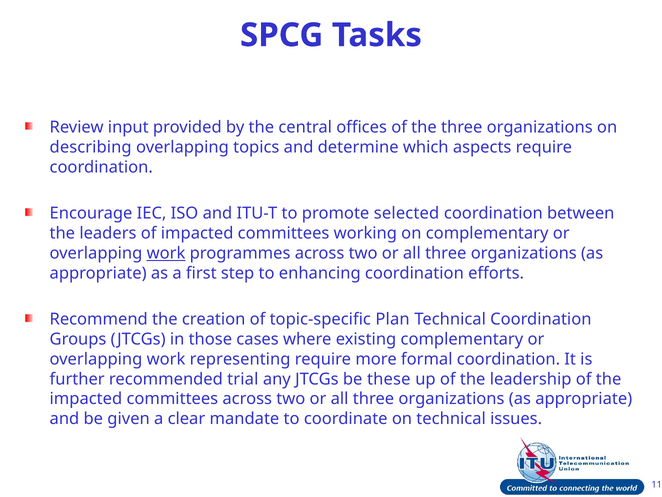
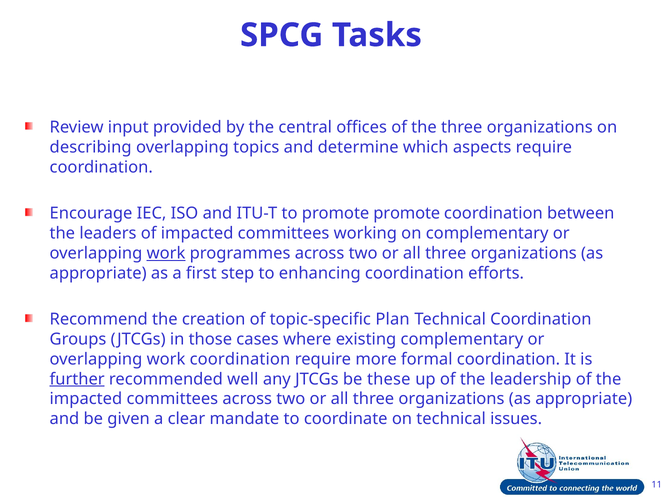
promote selected: selected -> promote
work representing: representing -> coordination
further underline: none -> present
trial: trial -> well
